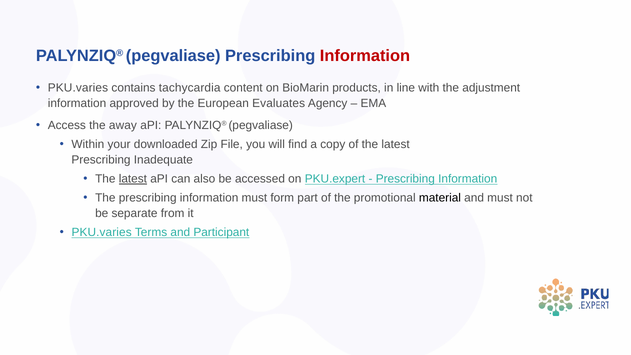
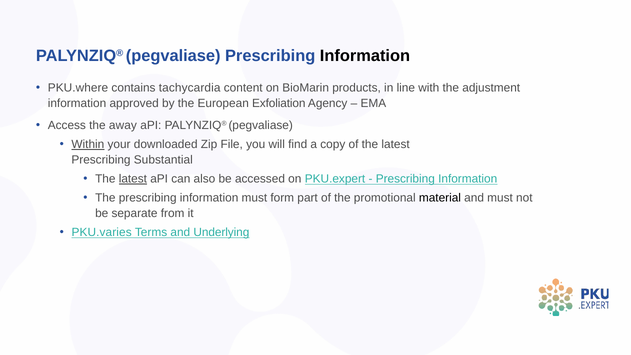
Information at (365, 56) colour: red -> black
PKU.varies at (78, 88): PKU.varies -> PKU.where
Evaluates: Evaluates -> Exfoliation
Within underline: none -> present
Inadequate: Inadequate -> Substantial
Participant: Participant -> Underlying
